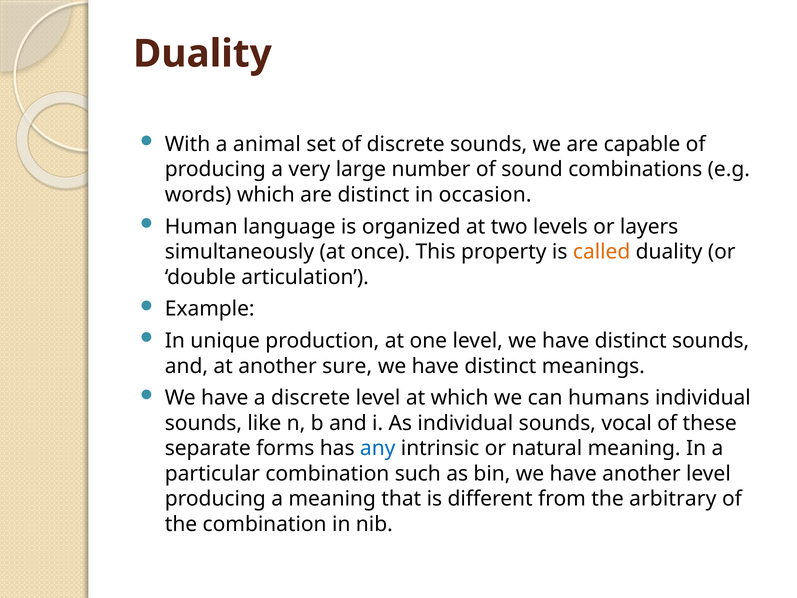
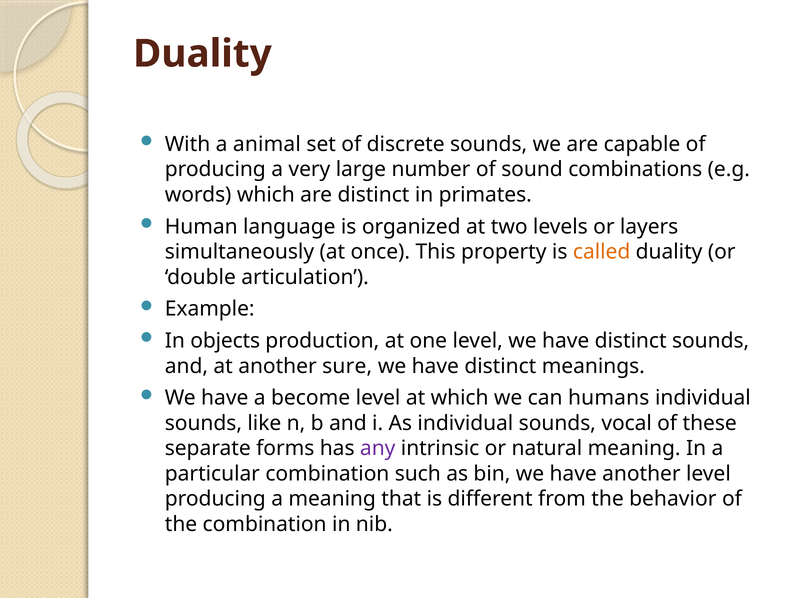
occasion: occasion -> primates
unique: unique -> objects
a discrete: discrete -> become
any colour: blue -> purple
arbitrary: arbitrary -> behavior
